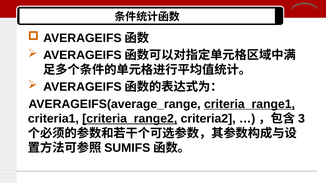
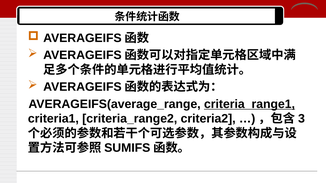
criteria_range2 underline: present -> none
